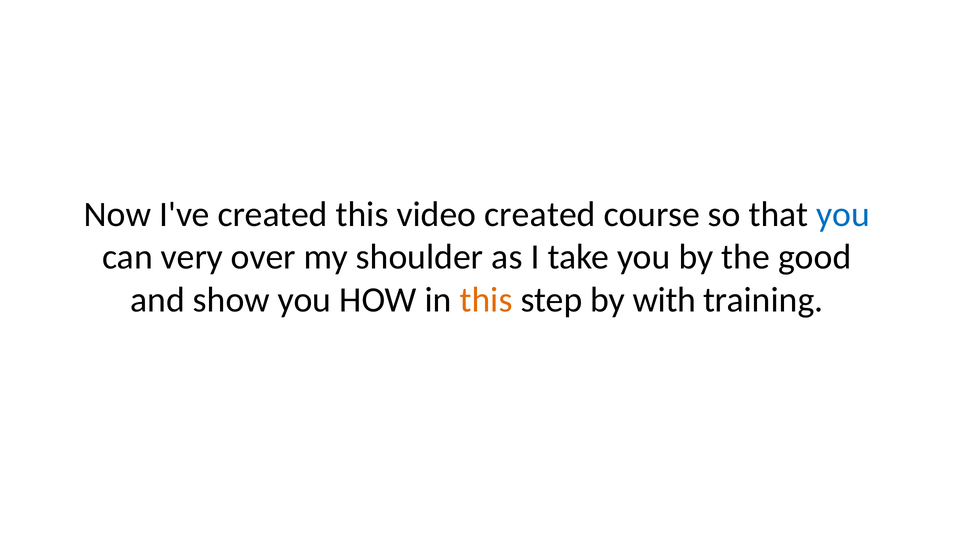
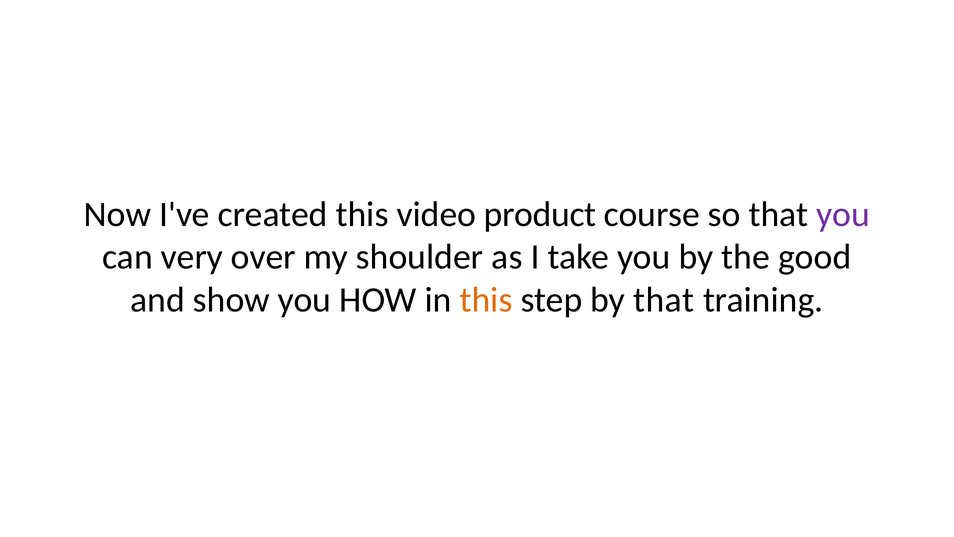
video created: created -> product
you at (843, 214) colour: blue -> purple
by with: with -> that
